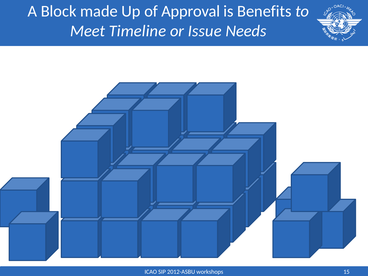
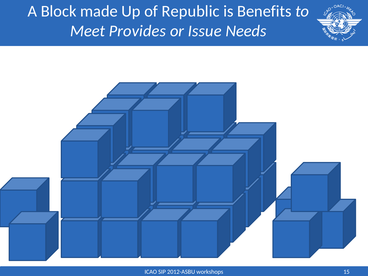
Approval: Approval -> Republic
Timeline: Timeline -> Provides
